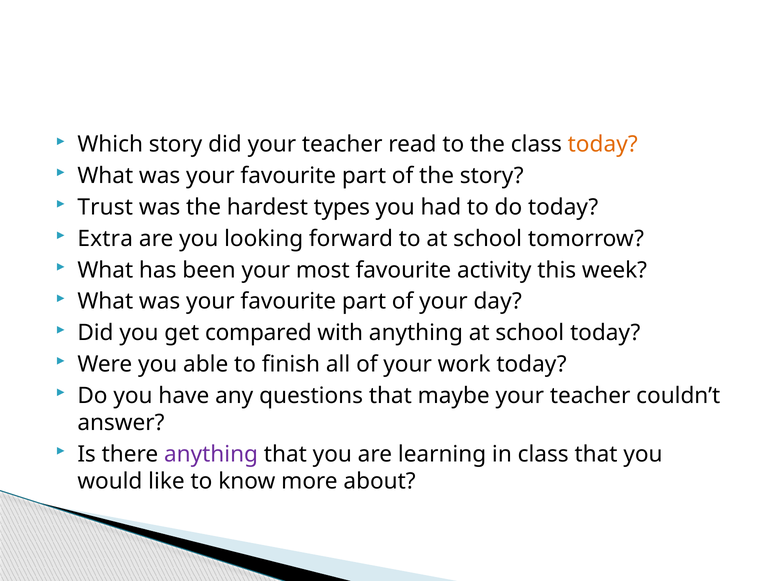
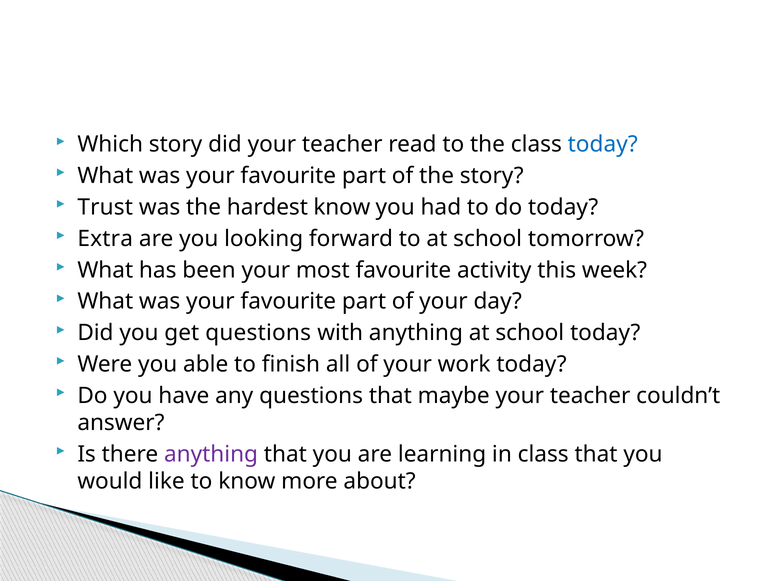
today at (603, 145) colour: orange -> blue
hardest types: types -> know
get compared: compared -> questions
